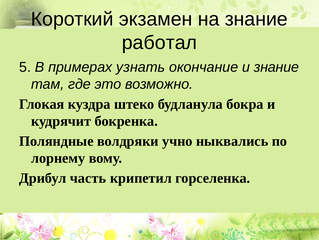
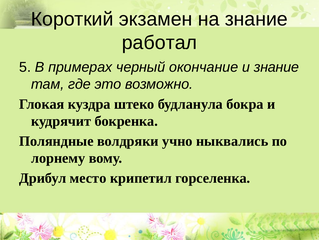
узнать: узнать -> черный
часть: часть -> место
